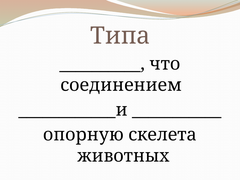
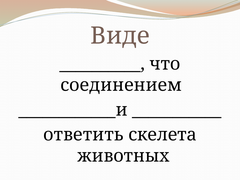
Типа: Типа -> Виде
опорную: опорную -> ответить
